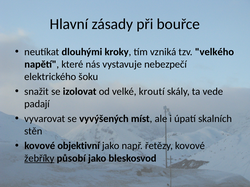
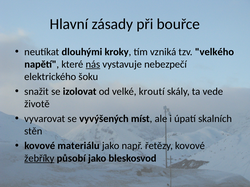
nás underline: none -> present
padají: padají -> životě
objektivní: objektivní -> materiálu
